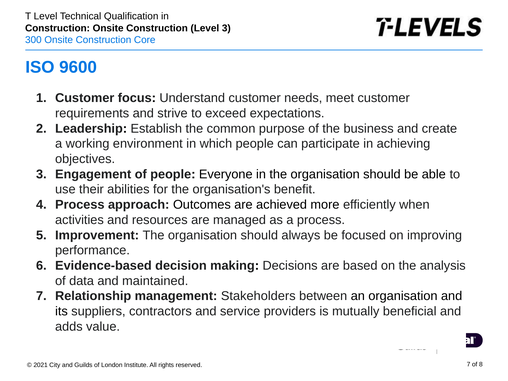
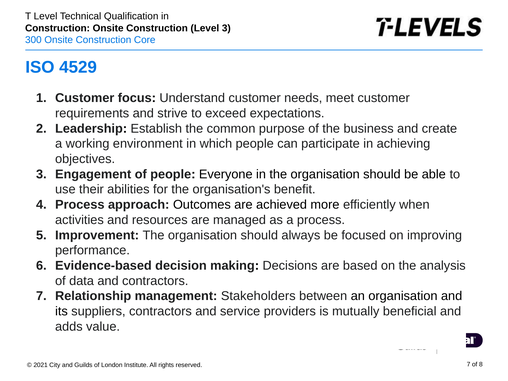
9600: 9600 -> 4529
and maintained: maintained -> contractors
